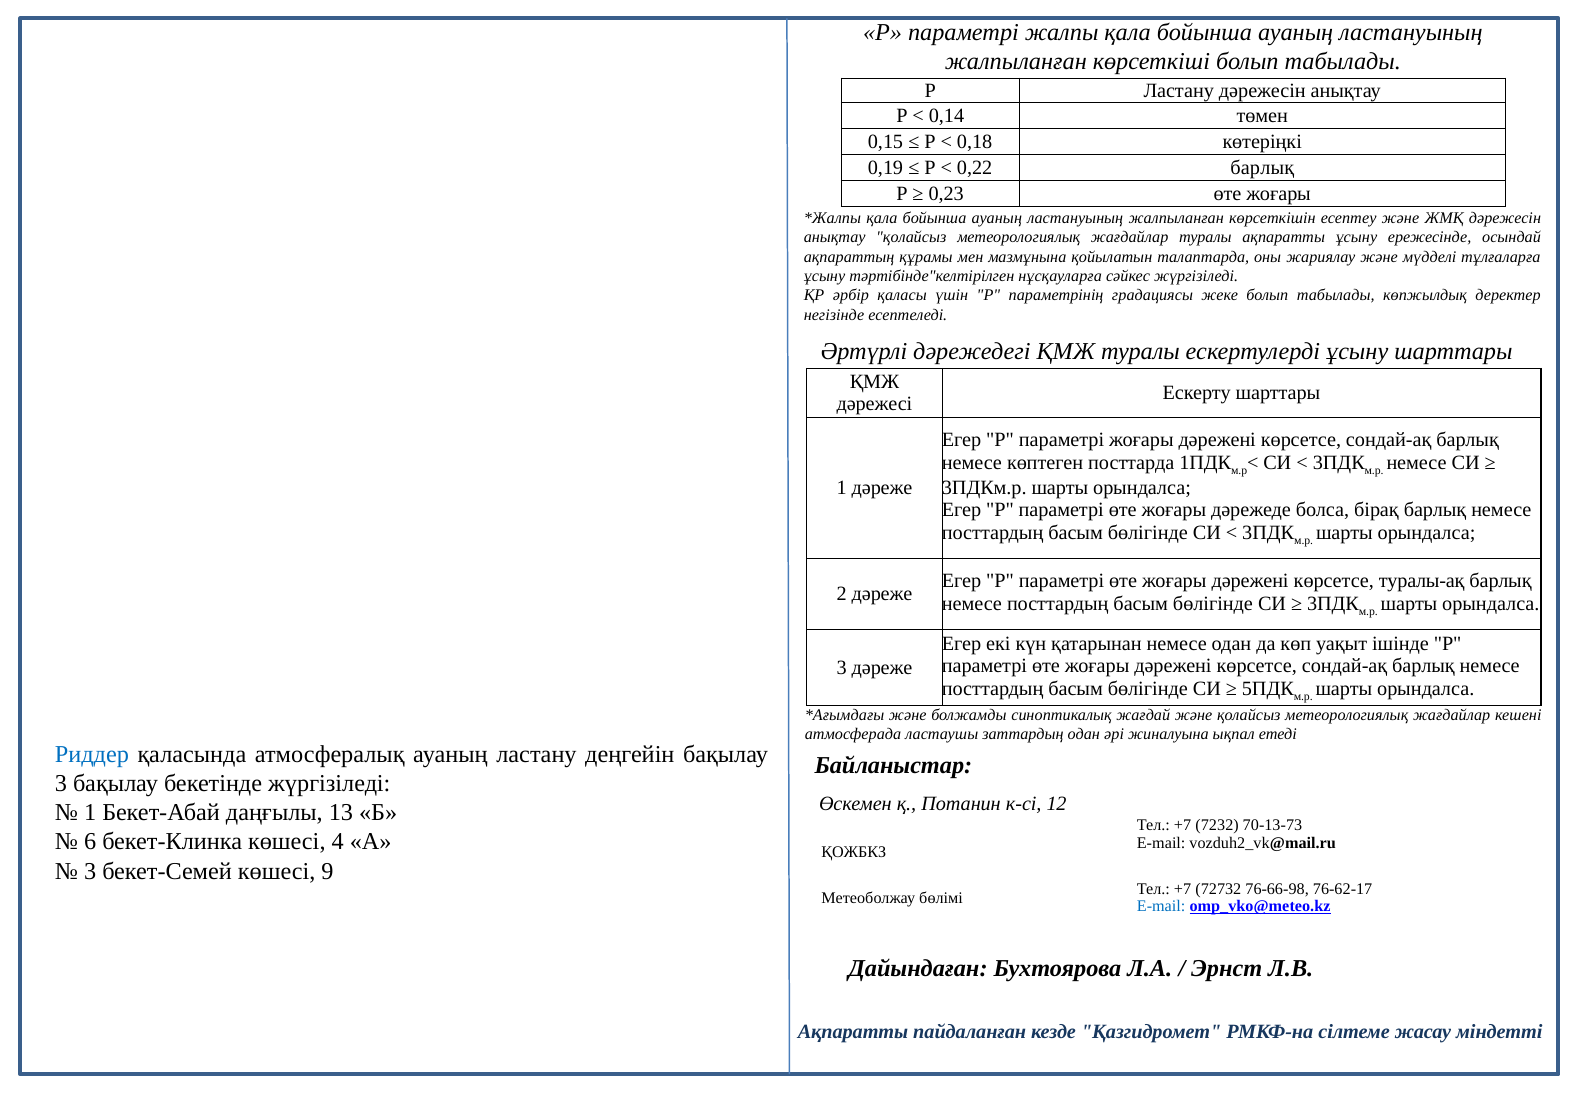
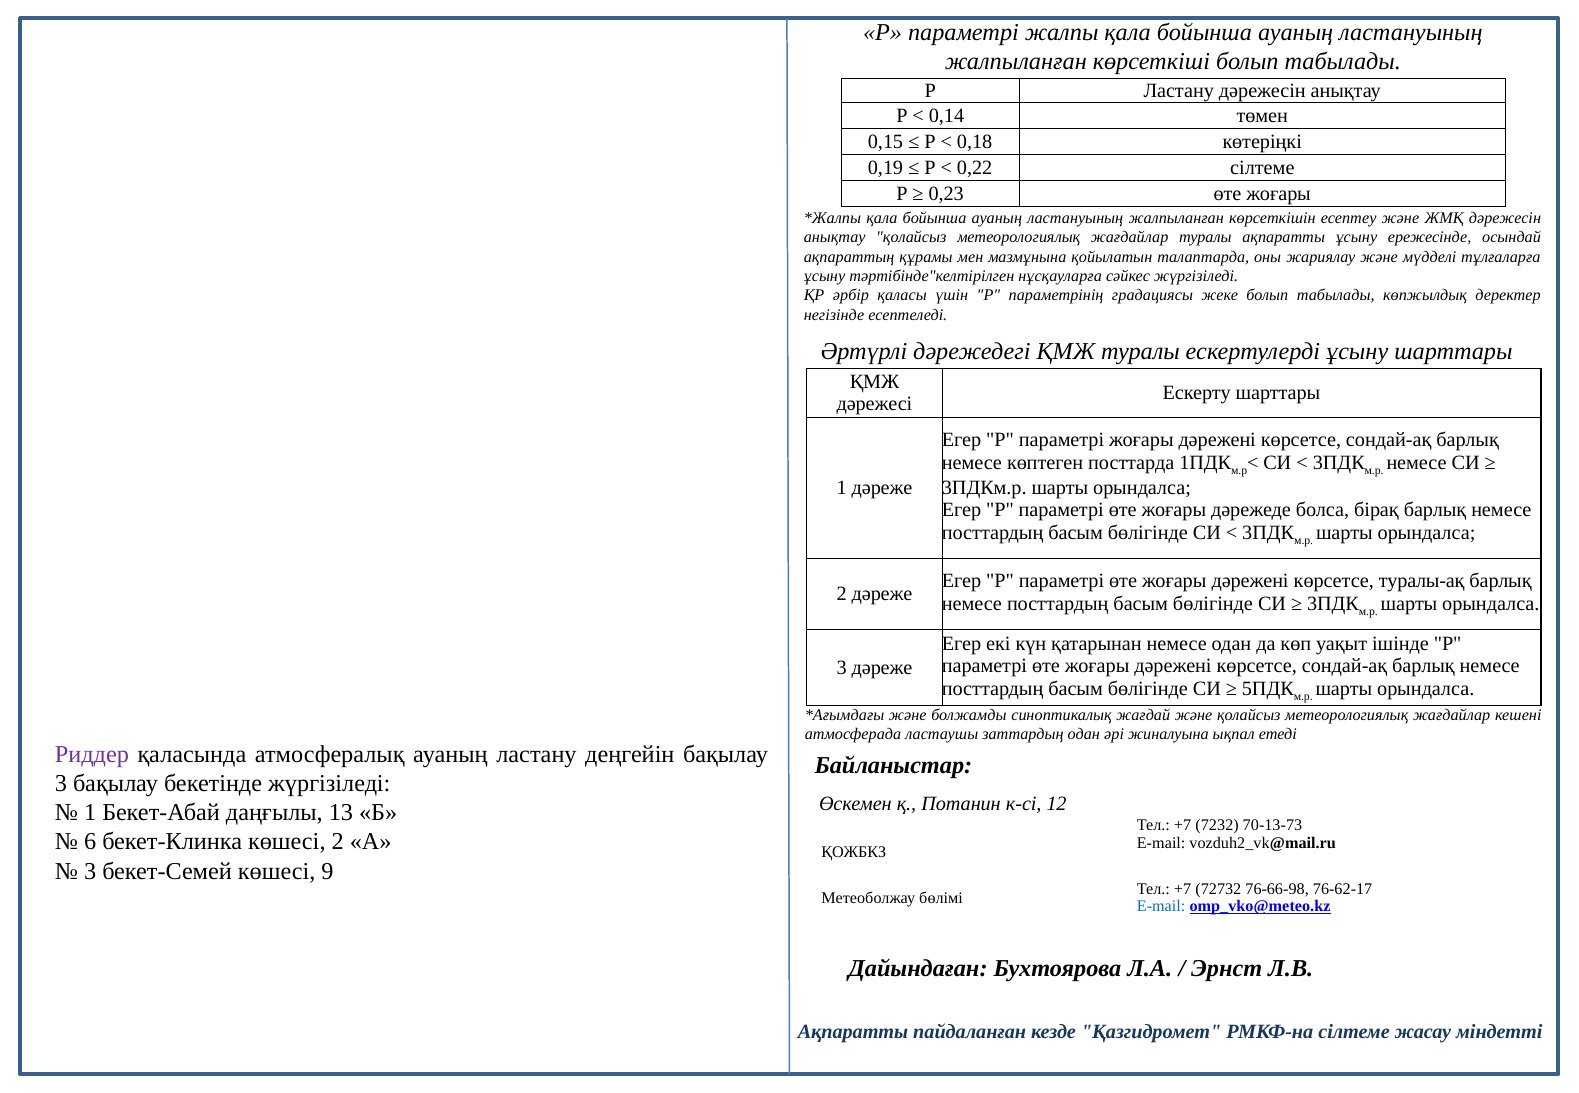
0,22 барлық: барлық -> сілтеме
Риддер colour: blue -> purple
көшесі 4: 4 -> 2
